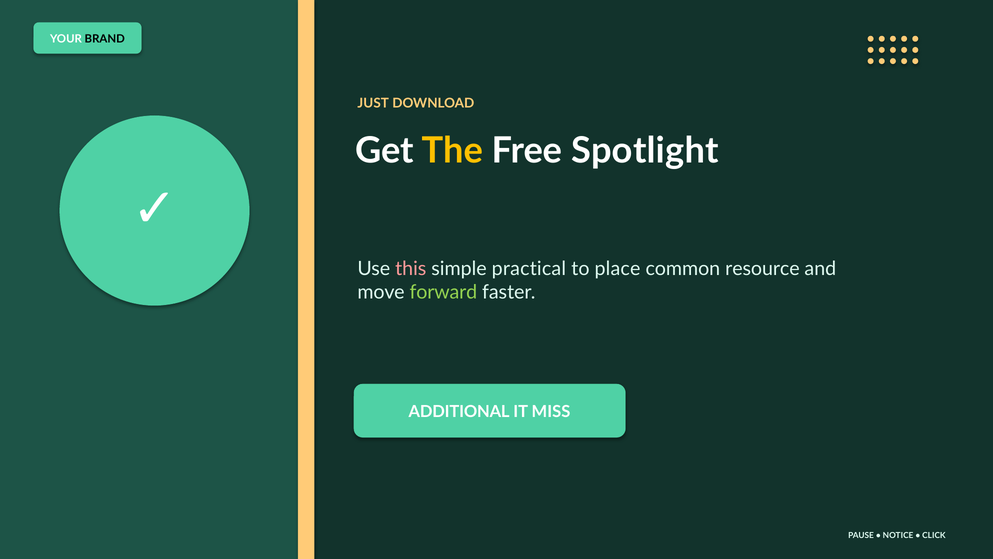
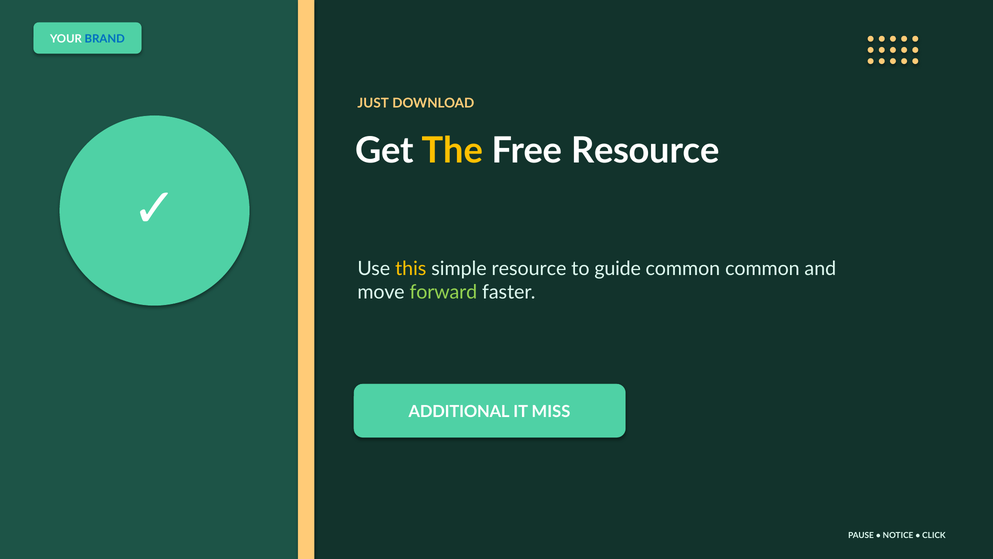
BRAND colour: black -> blue
Free Spotlight: Spotlight -> Resource
this colour: pink -> yellow
simple practical: practical -> resource
place: place -> guide
common resource: resource -> common
